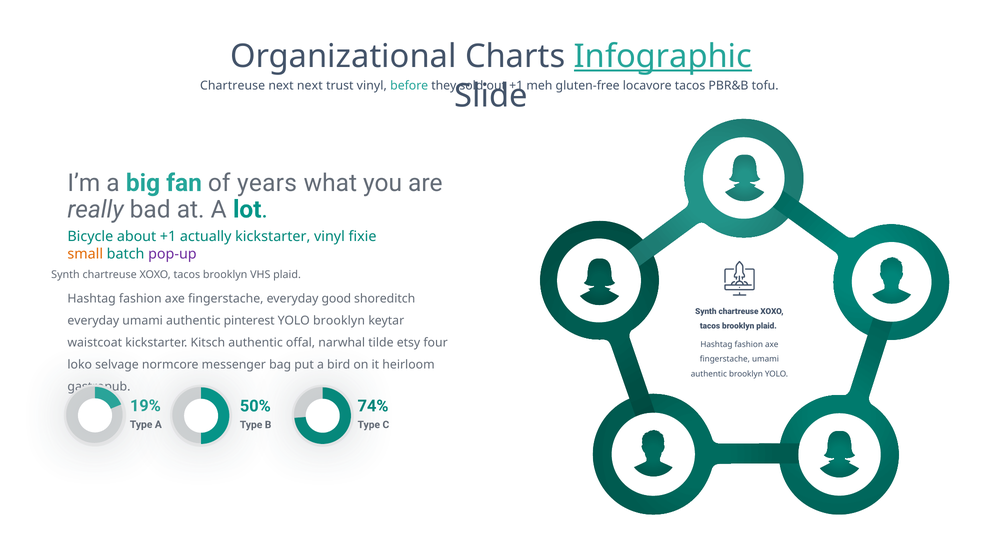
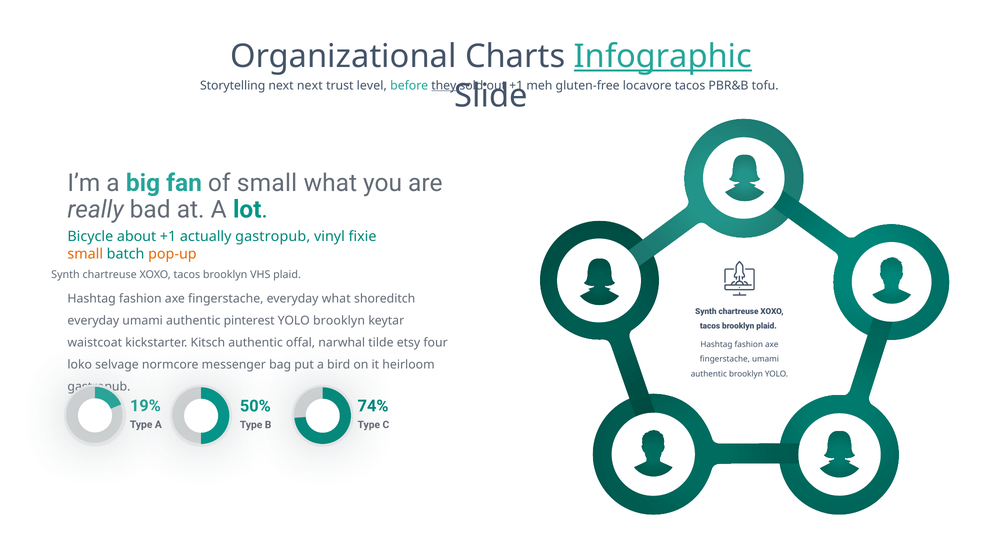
Chartreuse at (233, 86): Chartreuse -> Storytelling
trust vinyl: vinyl -> level
they underline: none -> present
of years: years -> small
actually kickstarter: kickstarter -> gastropub
pop-up colour: purple -> orange
everyday good: good -> what
